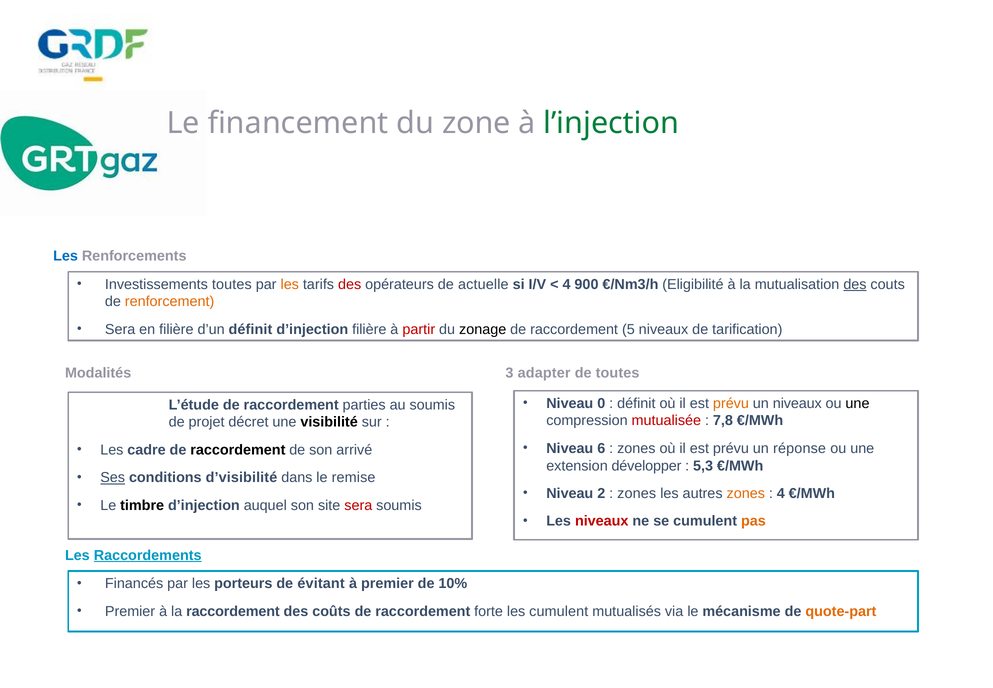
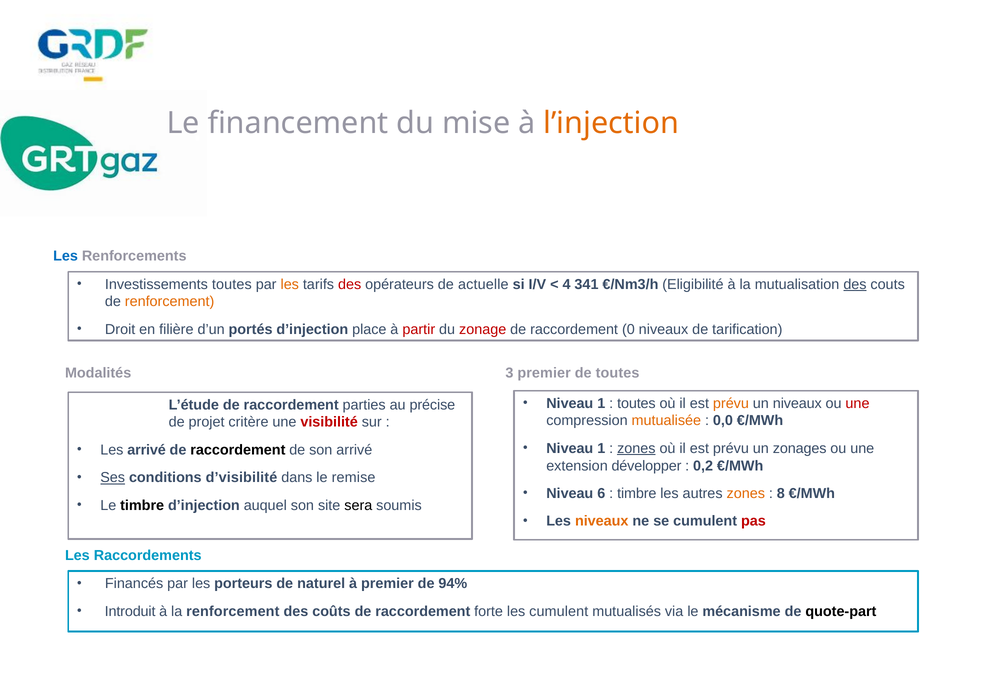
zone: zone -> mise
l’injection colour: green -> orange
900: 900 -> 341
Sera at (120, 329): Sera -> Droit
d’un définit: définit -> portés
d’injection filière: filière -> place
zonage colour: black -> red
5: 5 -> 0
3 adapter: adapter -> premier
0 at (601, 403): 0 -> 1
définit at (636, 403): définit -> toutes
une at (857, 403) colour: black -> red
au soumis: soumis -> précise
mutualisée colour: red -> orange
7,8: 7,8 -> 0,0
décret: décret -> critère
visibilité colour: black -> red
6 at (601, 448): 6 -> 1
zones at (636, 448) underline: none -> present
réponse: réponse -> zonages
Les cadre: cadre -> arrivé
5,3: 5,3 -> 0,2
2: 2 -> 6
zones at (637, 493): zones -> timbre
4 at (781, 493): 4 -> 8
sera at (358, 505) colour: red -> black
niveaux at (602, 521) colour: red -> orange
pas colour: orange -> red
Raccordements underline: present -> none
évitant: évitant -> naturel
10%: 10% -> 94%
Premier at (130, 611): Premier -> Introduit
la raccordement: raccordement -> renforcement
quote-part colour: orange -> black
